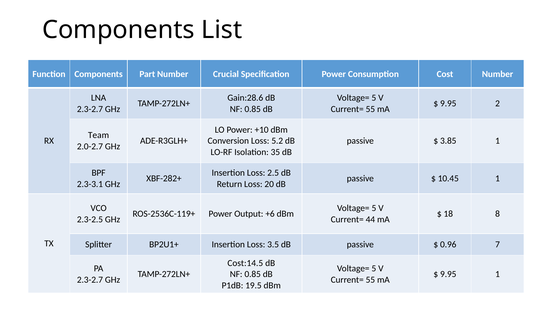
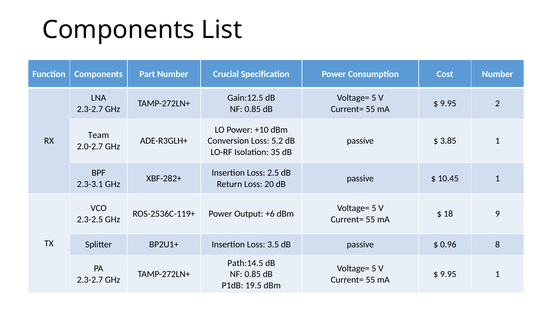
Gain:28.6: Gain:28.6 -> Gain:12.5
8: 8 -> 9
44 at (370, 220): 44 -> 55
7: 7 -> 8
Cost:14.5: Cost:14.5 -> Path:14.5
